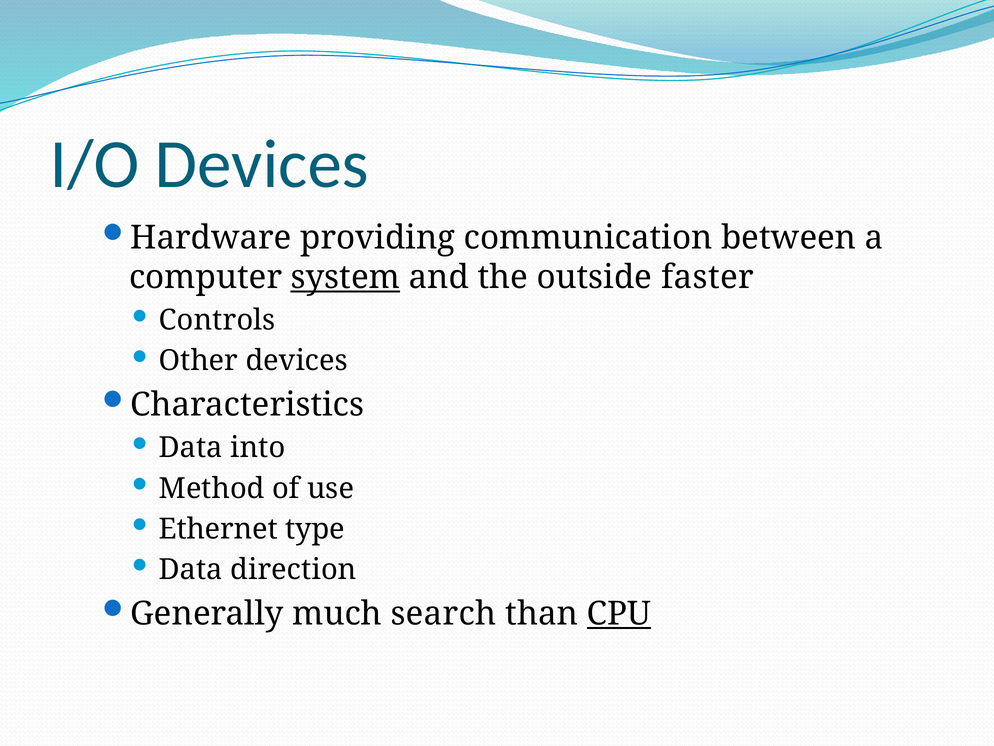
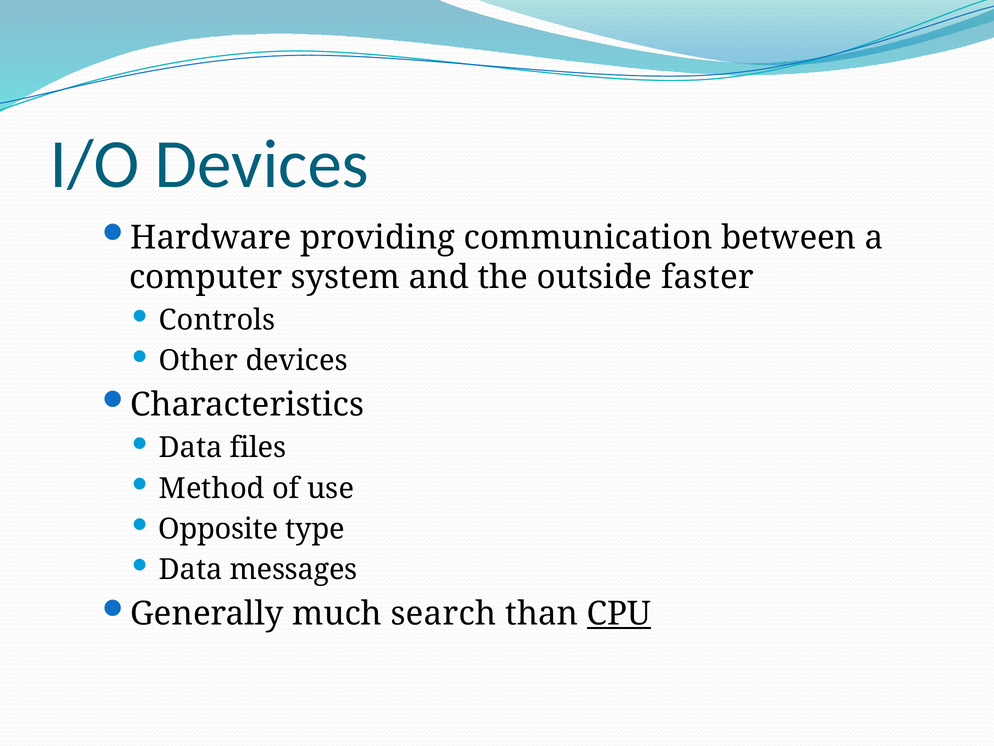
system underline: present -> none
into: into -> files
Ethernet: Ethernet -> Opposite
direction: direction -> messages
